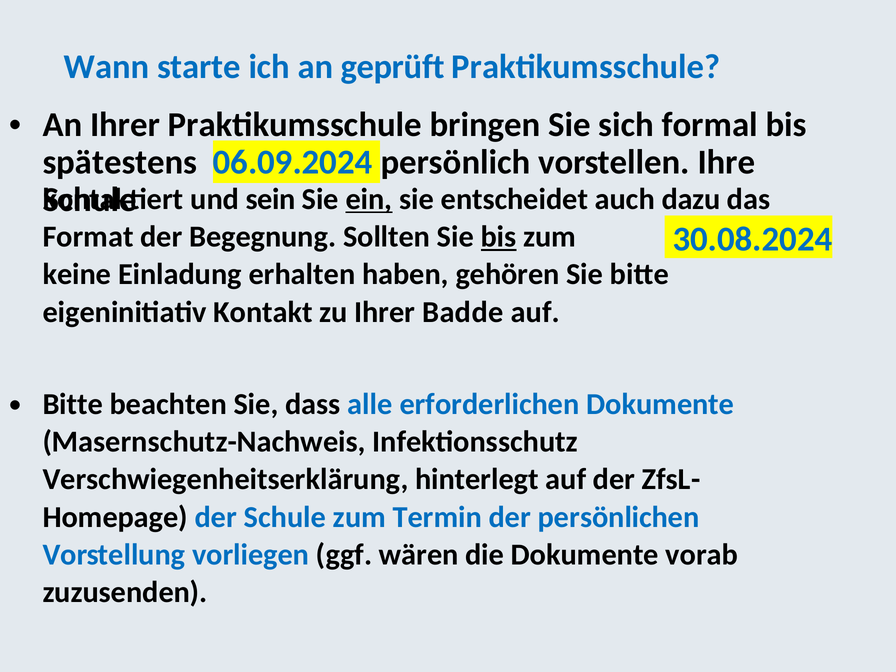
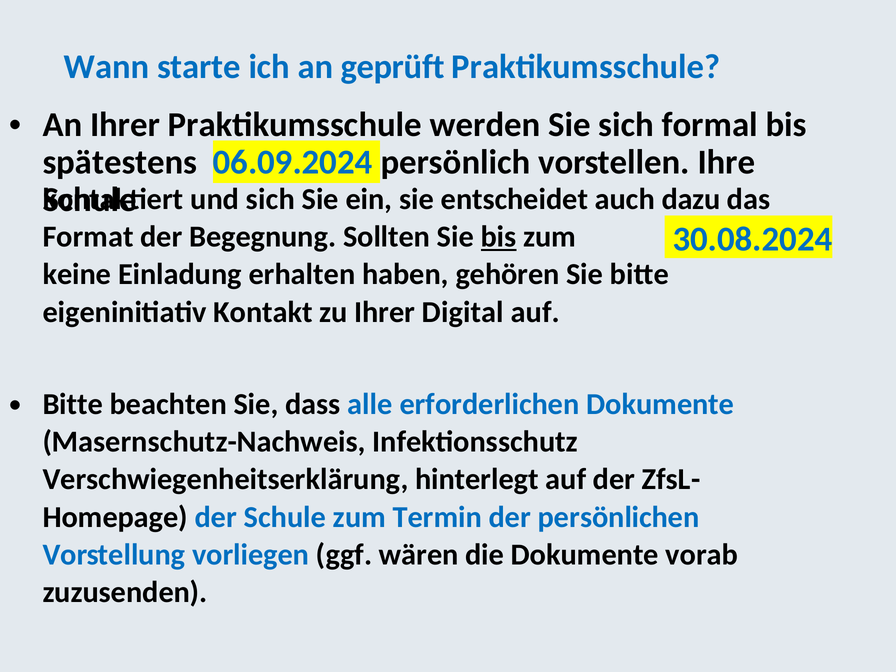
bringen: bringen -> werden
und sein: sein -> sich
ein underline: present -> none
Badde: Badde -> Digital
